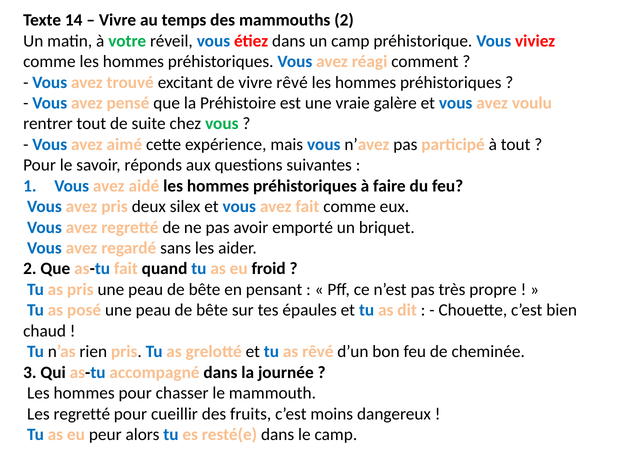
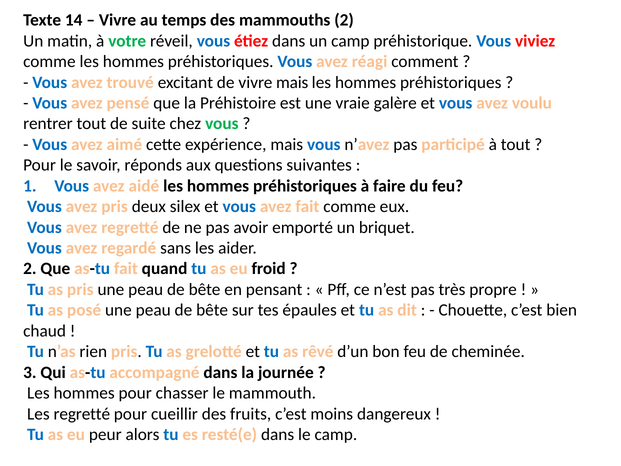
vivre rêvé: rêvé -> mais
